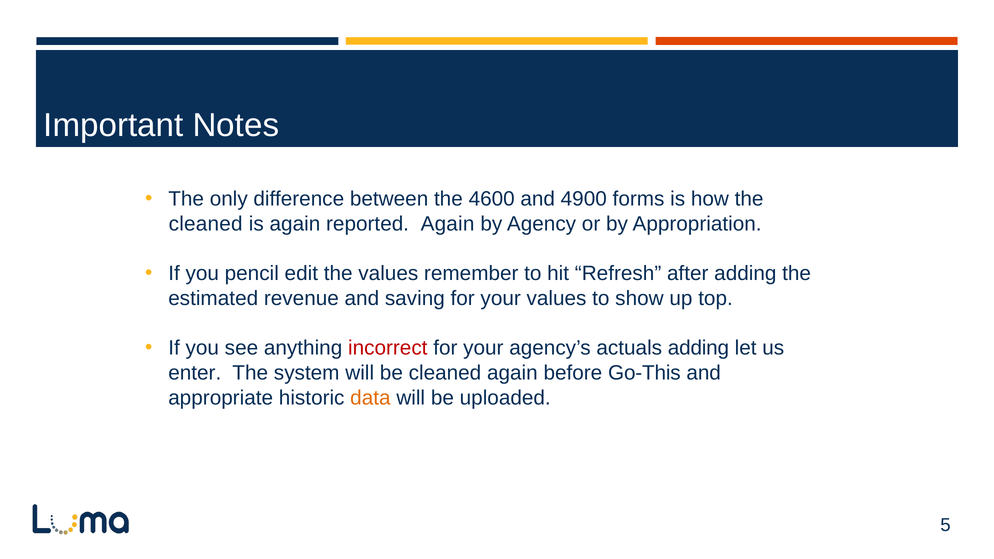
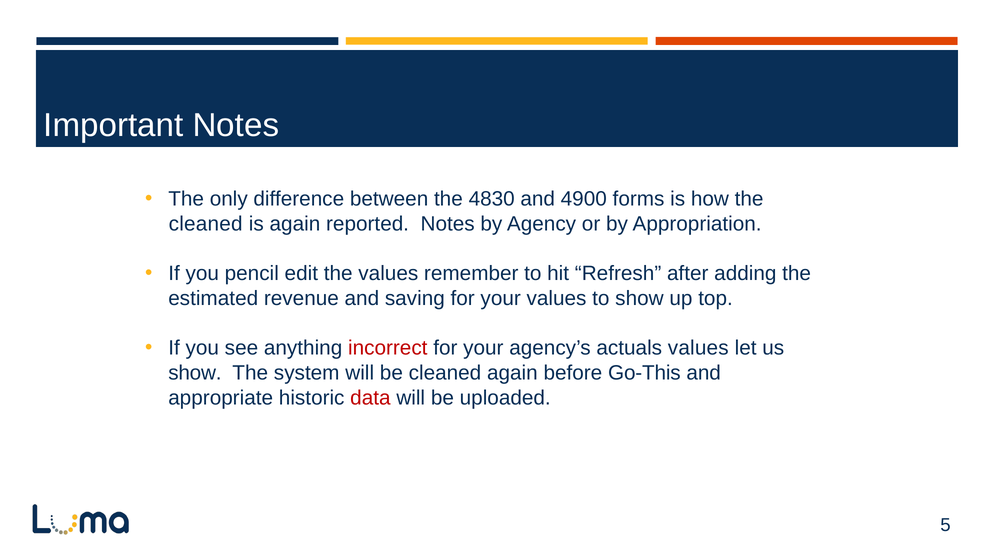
4600: 4600 -> 4830
reported Again: Again -> Notes
actuals adding: adding -> values
enter at (195, 373): enter -> show
data colour: orange -> red
